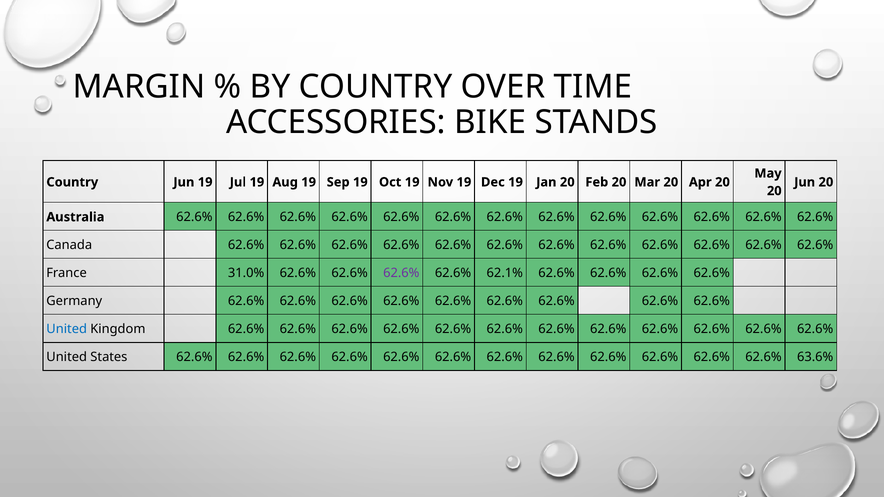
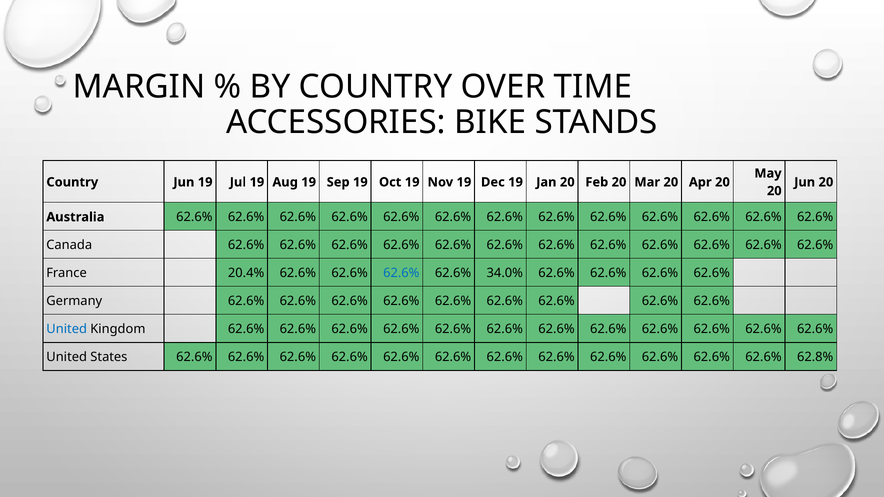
31.0%: 31.0% -> 20.4%
62.6% at (401, 273) colour: purple -> blue
62.1%: 62.1% -> 34.0%
63.6%: 63.6% -> 62.8%
